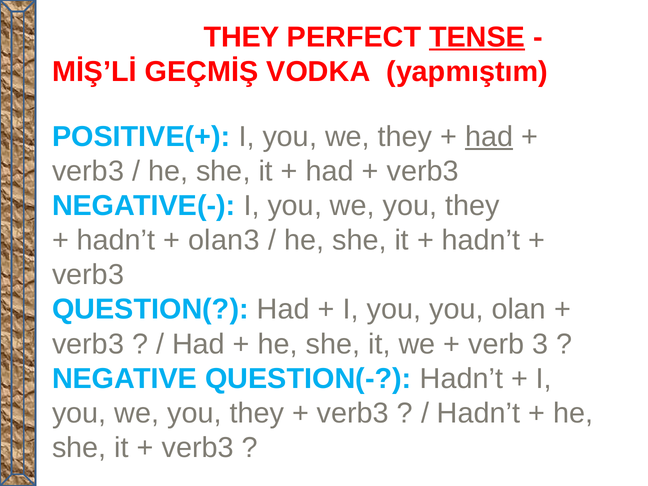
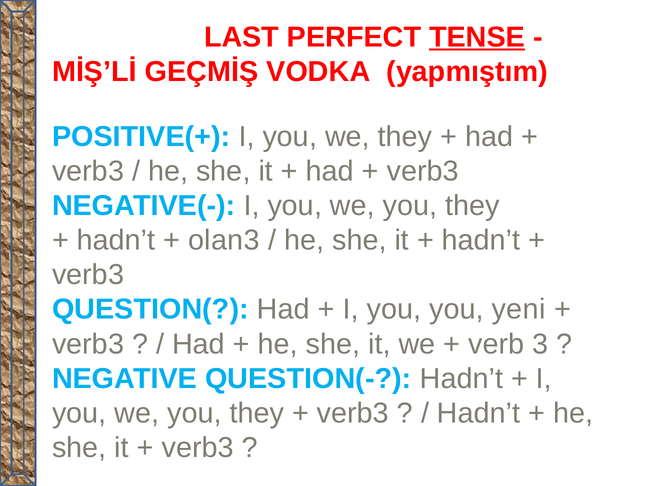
THEY at (242, 37): THEY -> LAST
had at (489, 137) underline: present -> none
olan: olan -> yeni
